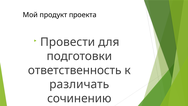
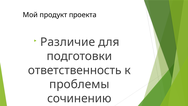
Провести: Провести -> Различие
различать: различать -> проблемы
